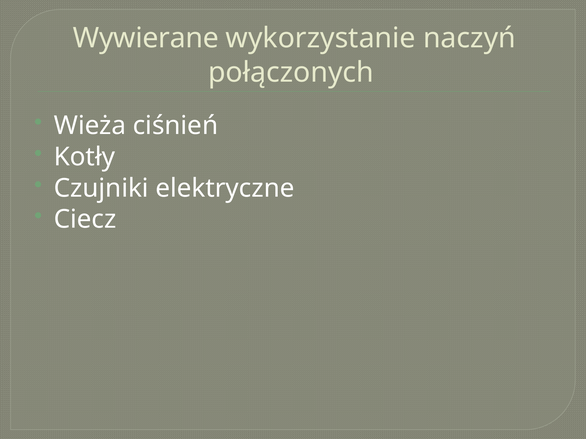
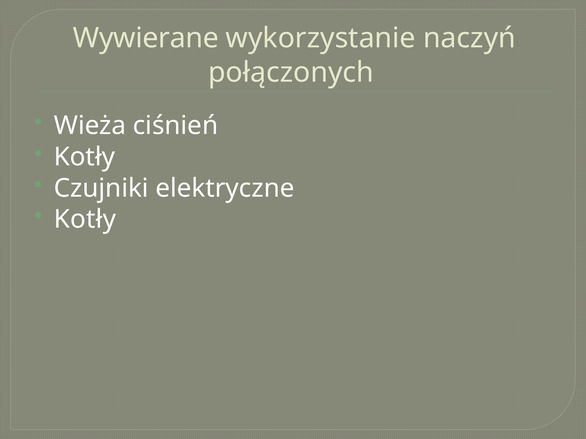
Ciecz at (85, 220): Ciecz -> Kotły
